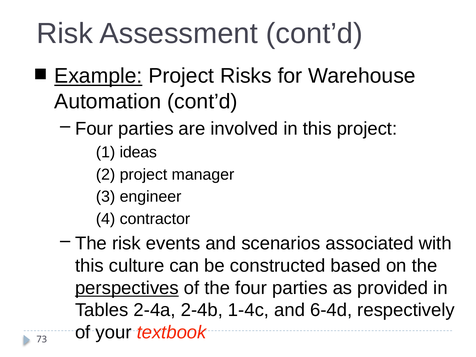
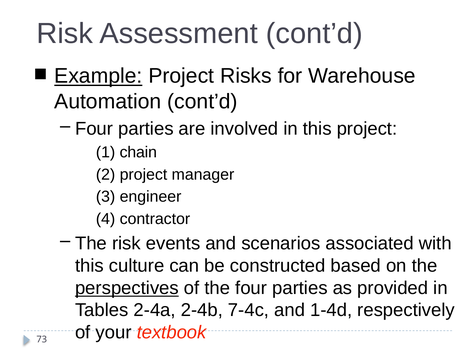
ideas: ideas -> chain
1-4c: 1-4c -> 7-4c
6-4d: 6-4d -> 1-4d
